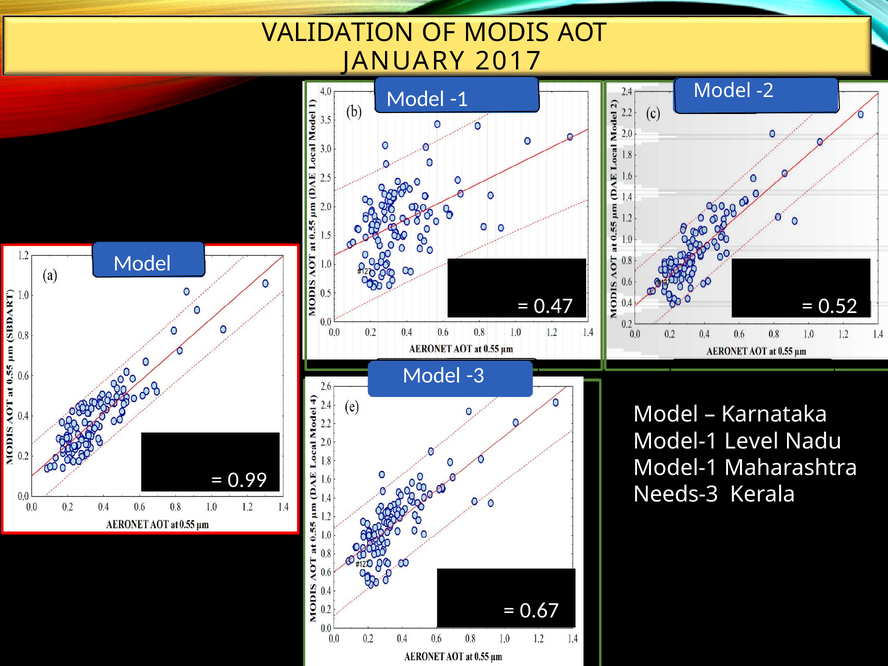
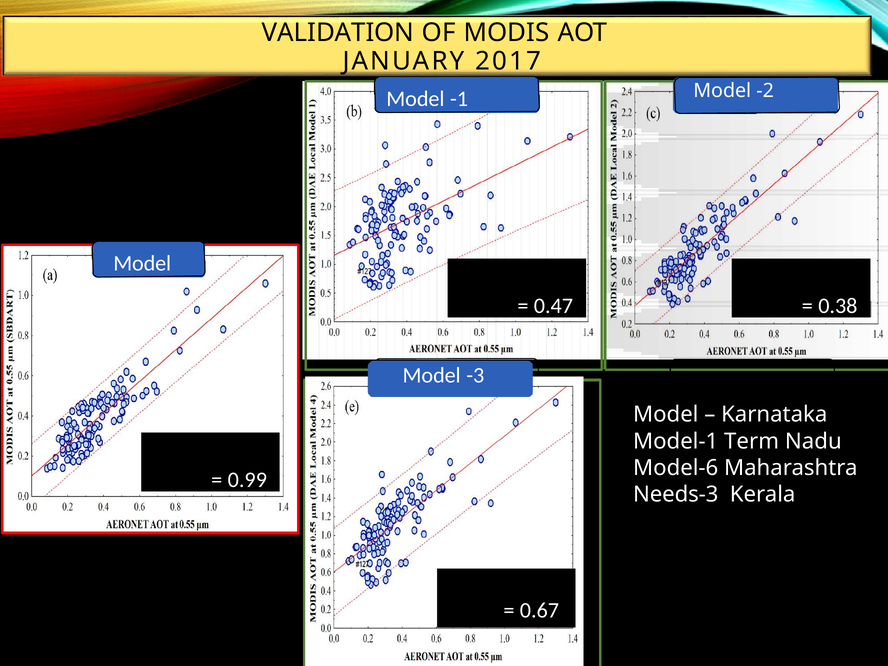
0.52: 0.52 -> 0.38
Level: Level -> Term
Model-1 at (676, 468): Model-1 -> Model-6
